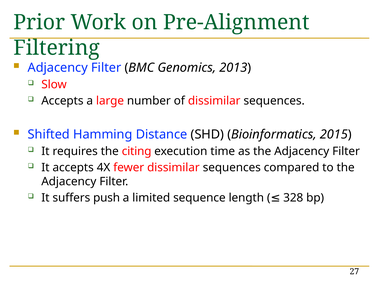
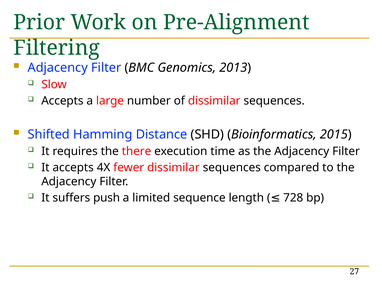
citing: citing -> there
328: 328 -> 728
